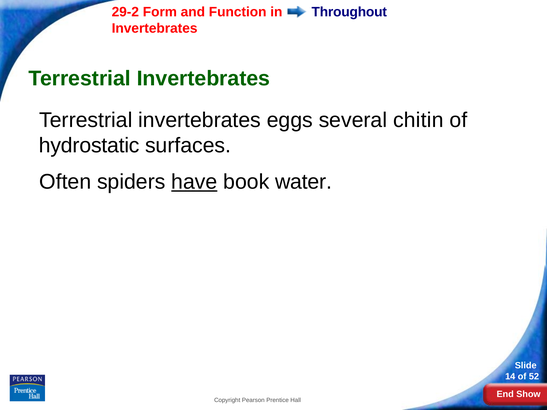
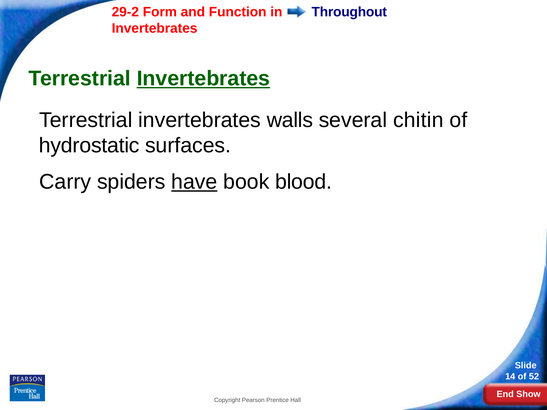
Invertebrates at (203, 79) underline: none -> present
eggs: eggs -> walls
Often: Often -> Carry
water: water -> blood
